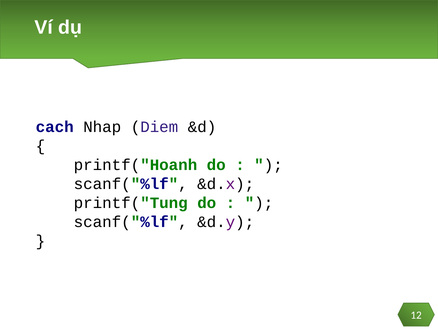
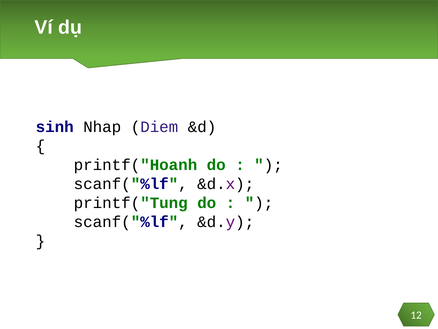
cach: cach -> sinh
